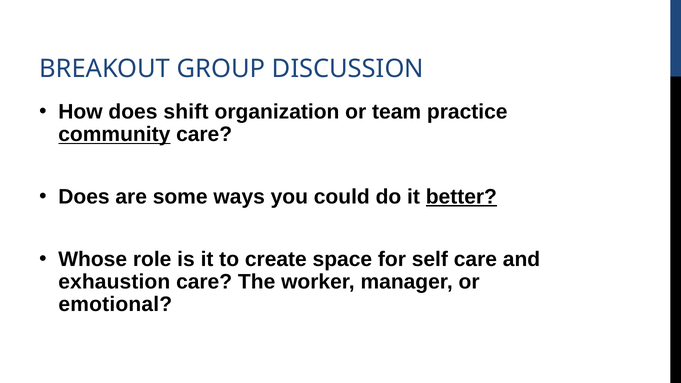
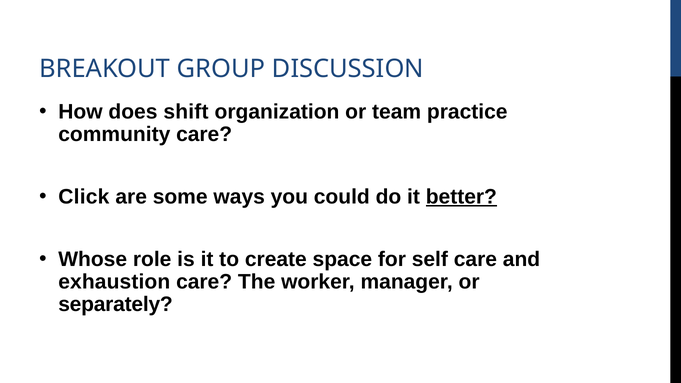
community underline: present -> none
Does at (84, 197): Does -> Click
emotional: emotional -> separately
